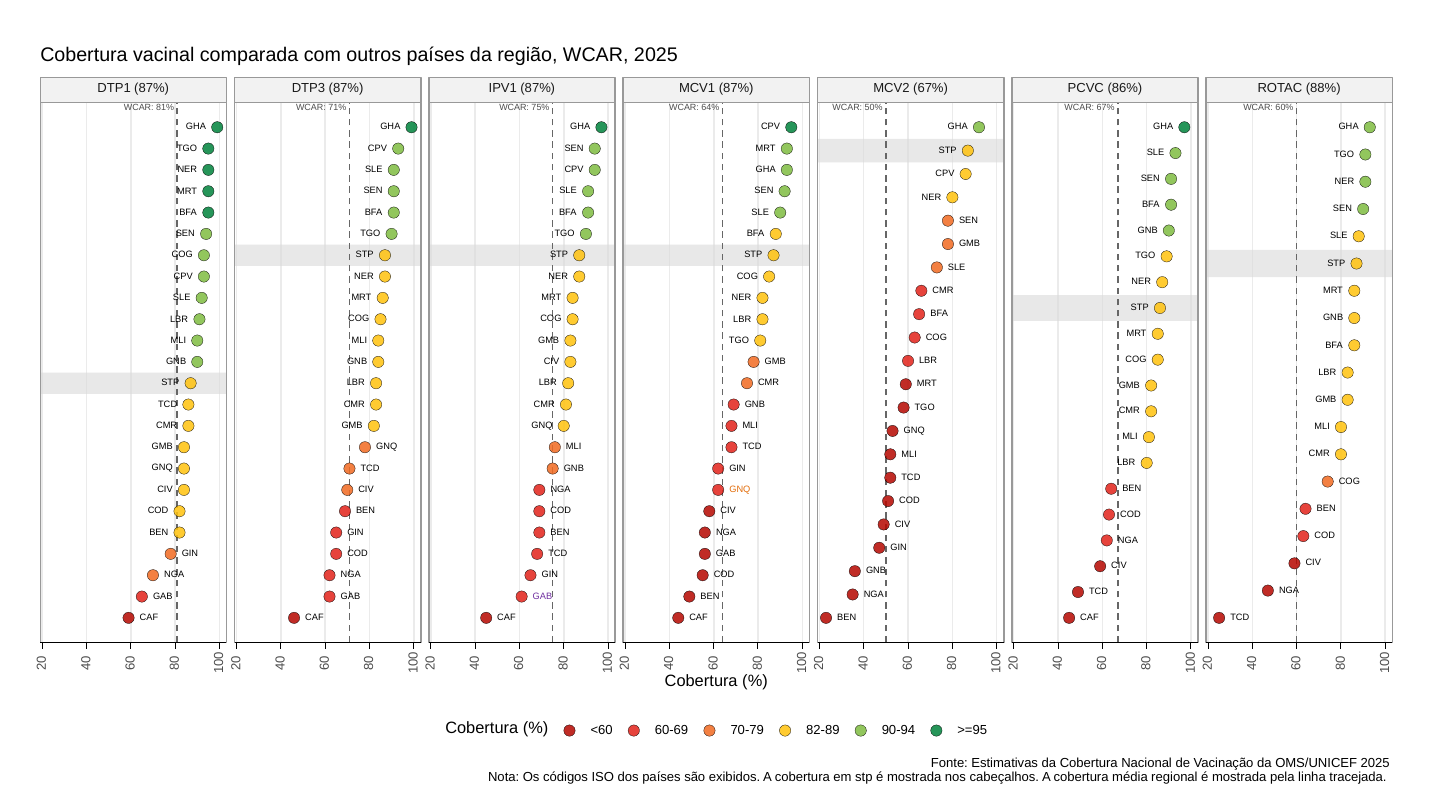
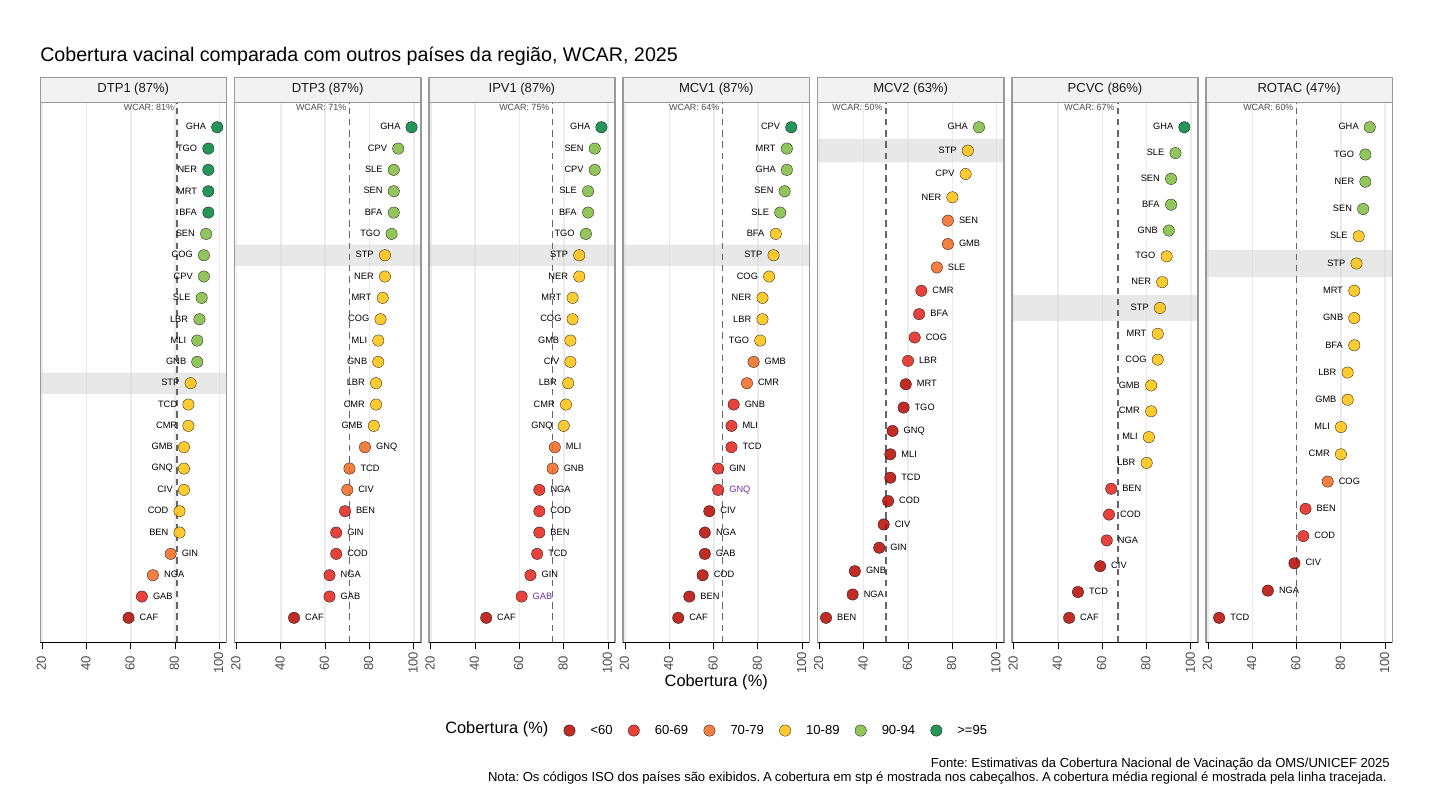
MCV2 67%: 67% -> 63%
88%: 88% -> 47%
GNQ at (740, 489) colour: orange -> purple
82-89: 82-89 -> 10-89
